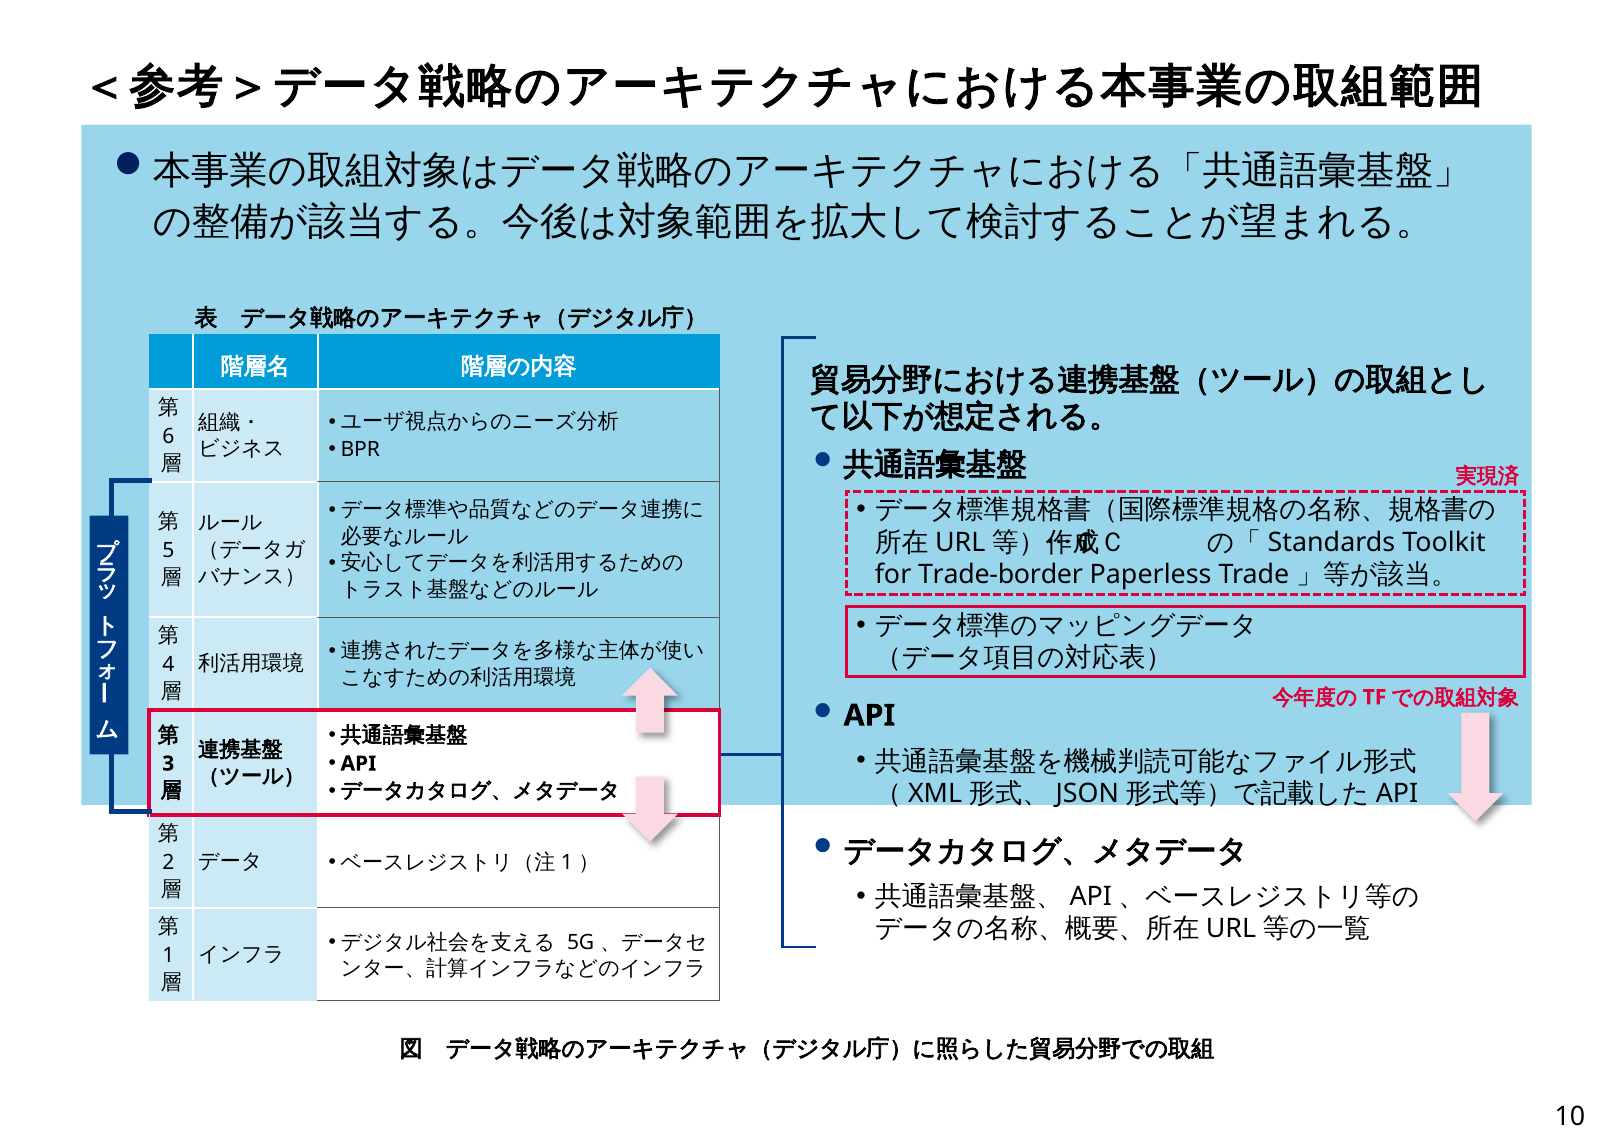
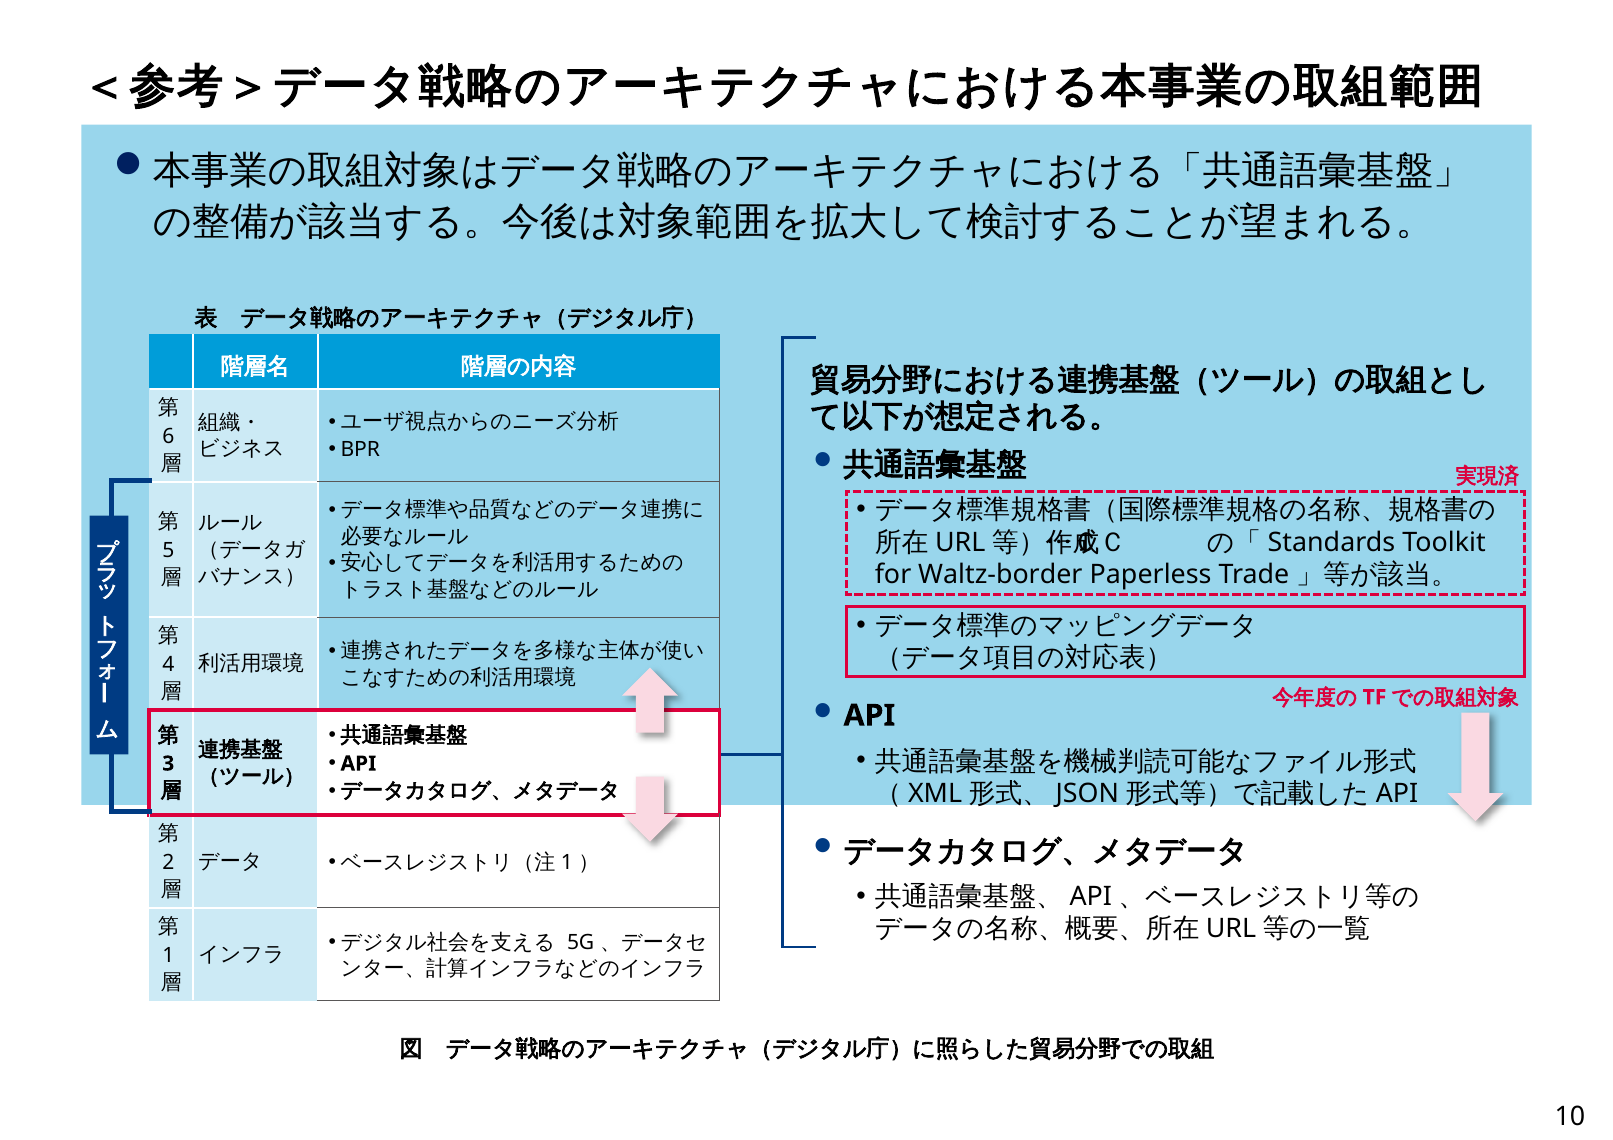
Trade-border: Trade-border -> Waltz-border
